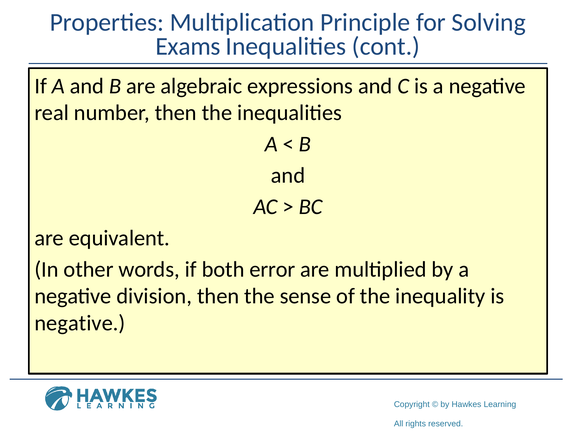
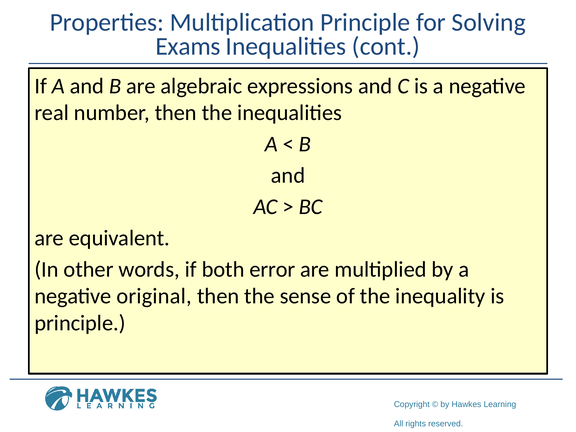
division: division -> original
negative at (80, 323): negative -> principle
